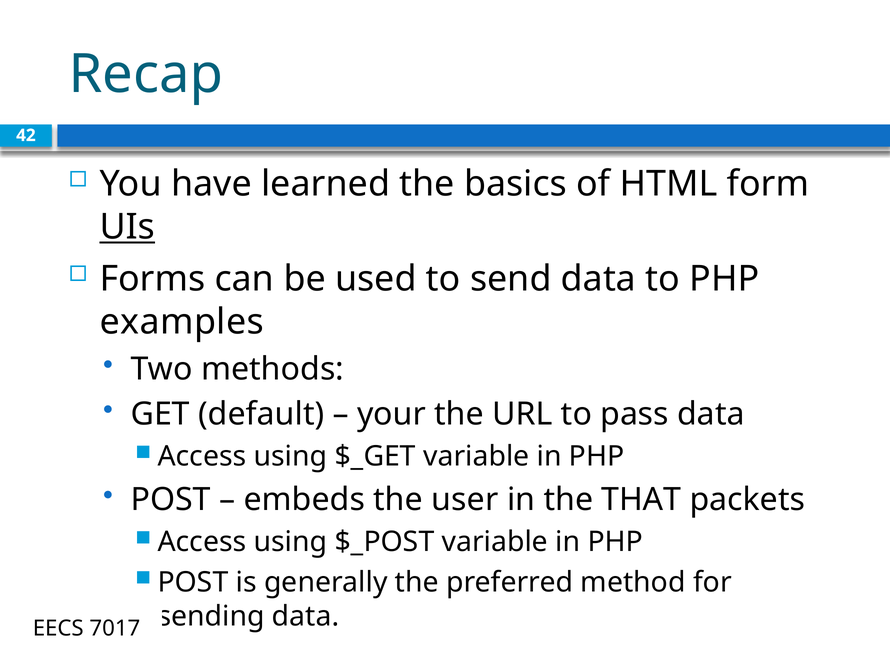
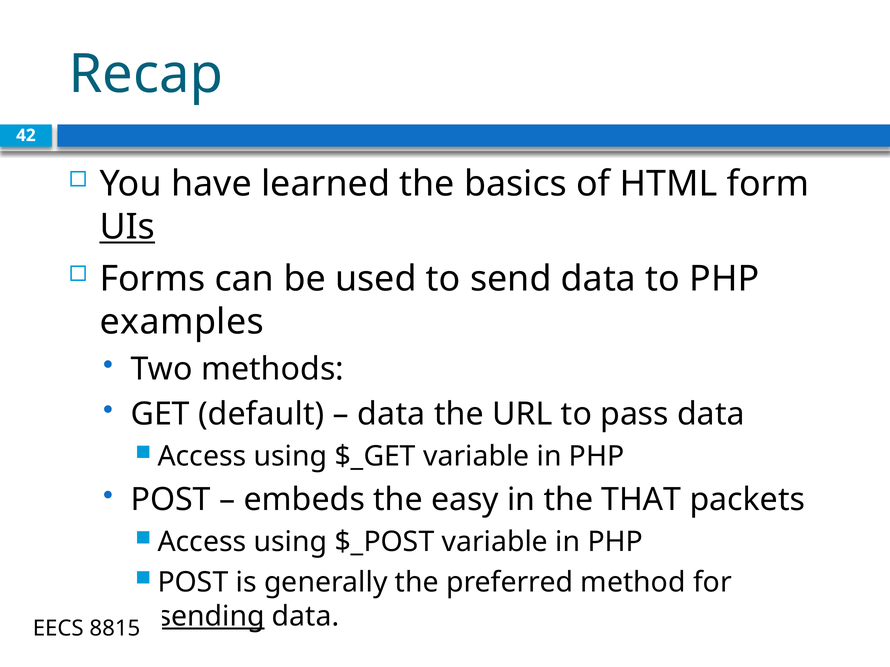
your at (391, 415): your -> data
user: user -> easy
sending underline: none -> present
7017: 7017 -> 8815
